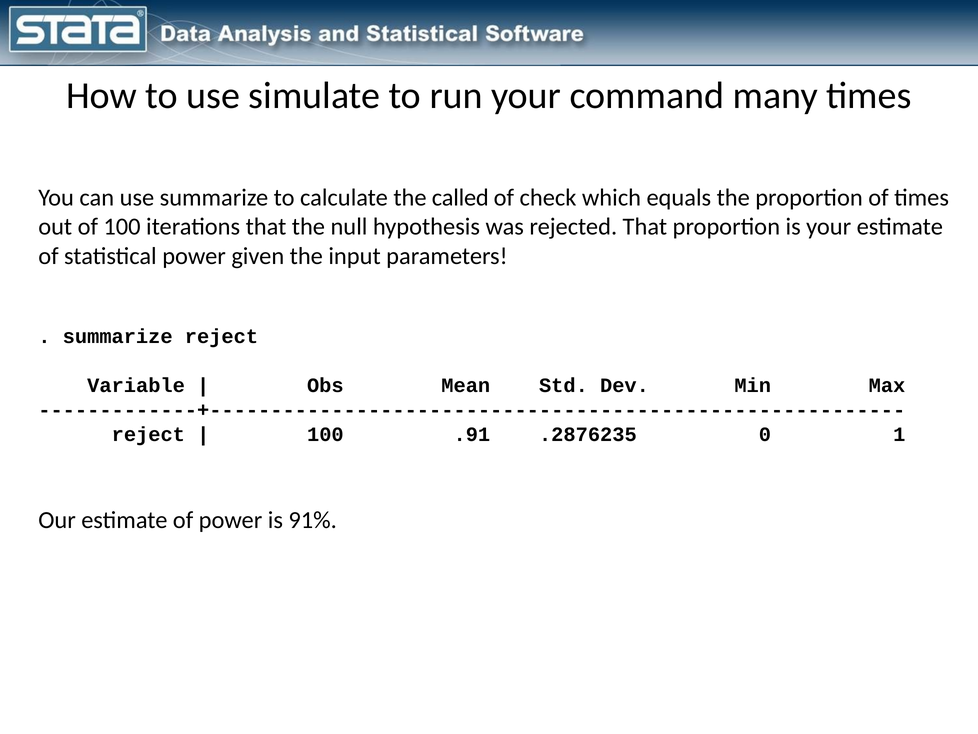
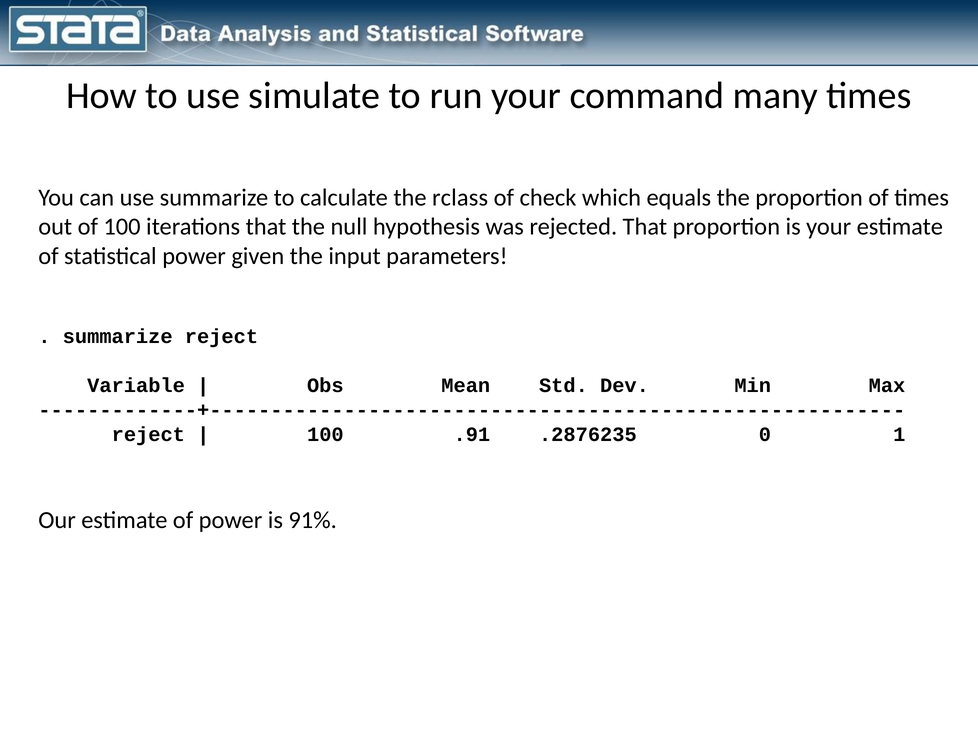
called: called -> rclass
